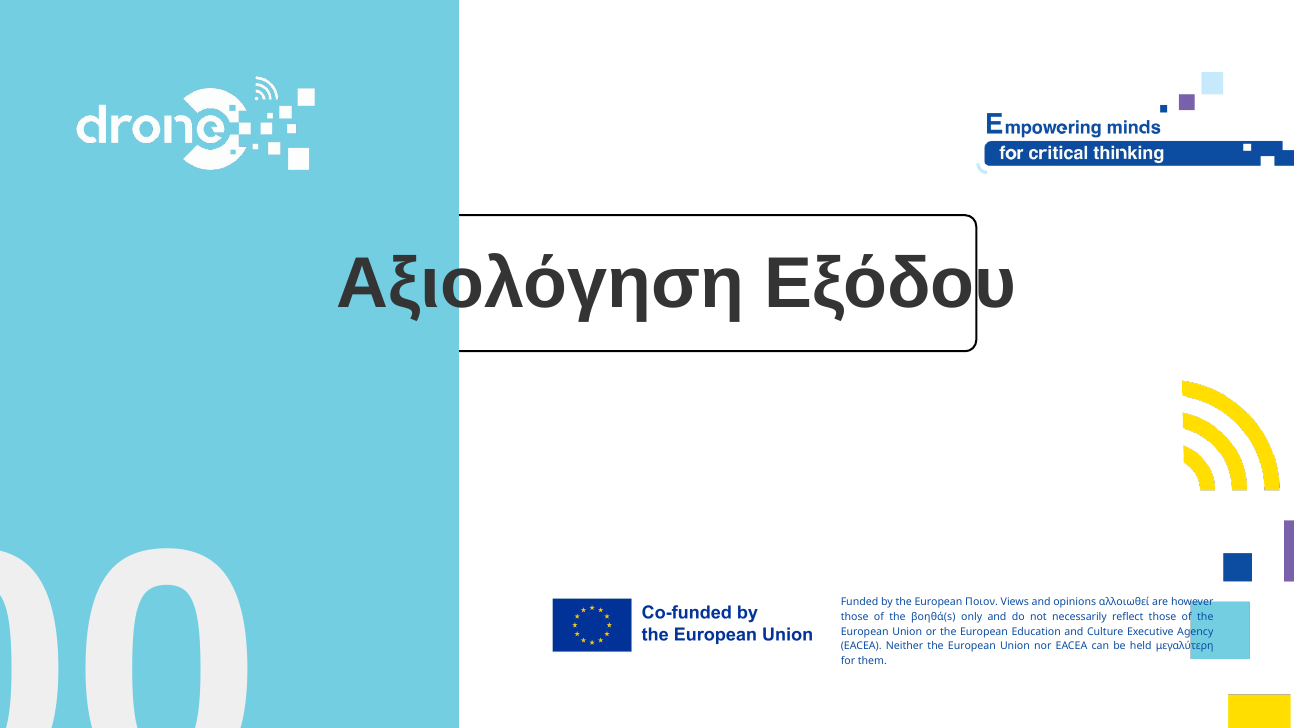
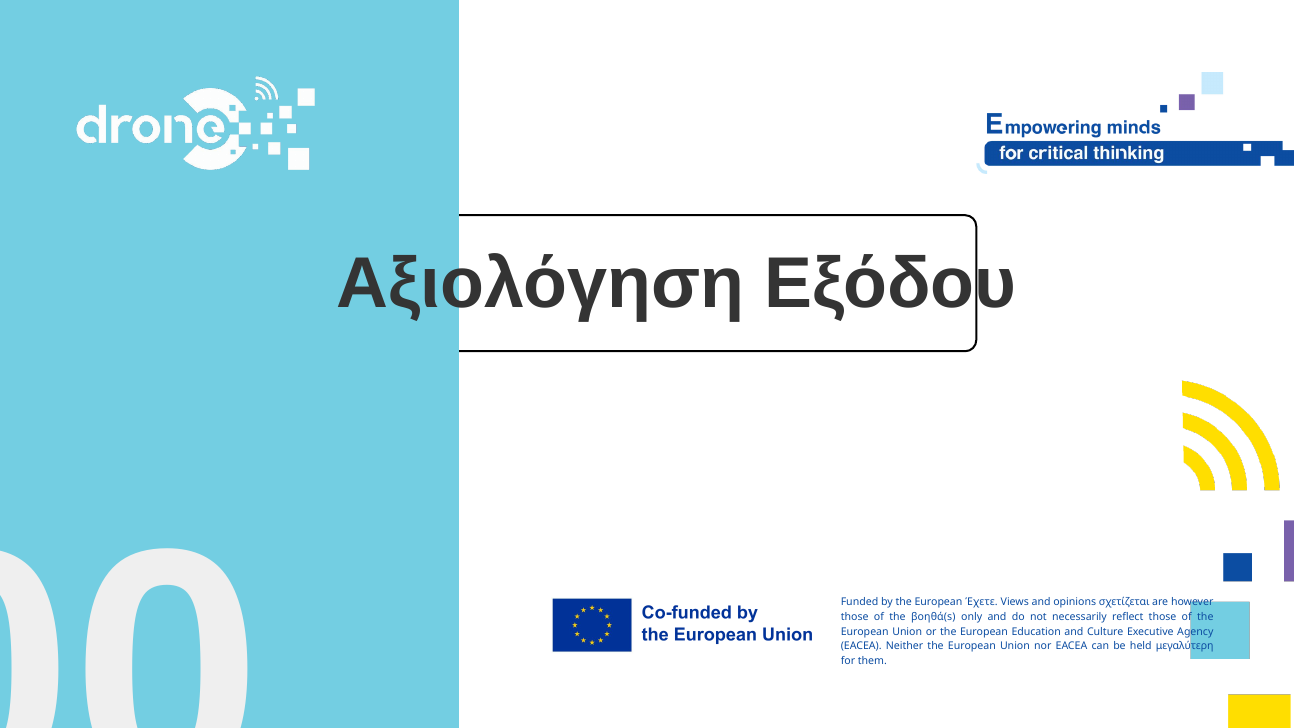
Ποιον: Ποιον -> Έχετε
αλλοιωθεί: αλλοιωθεί -> σχετίζεται
